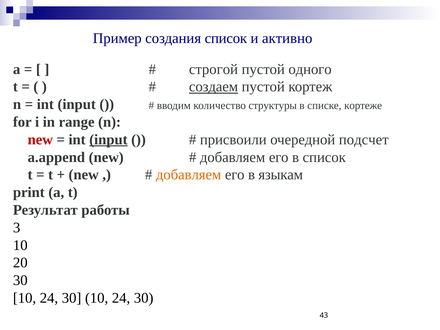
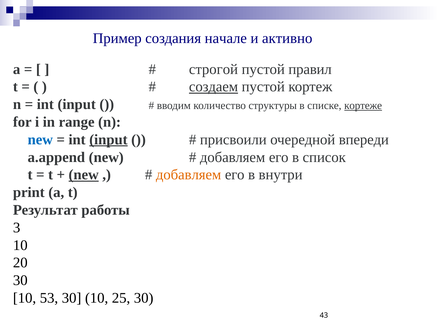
создания список: список -> начале
одного: одного -> правил
кортеже underline: none -> present
new at (40, 140) colour: red -> blue
подсчет: подсчет -> впереди
new at (84, 175) underline: none -> present
языкам: языкам -> внутри
24 at (49, 298): 24 -> 53
24 at (121, 298): 24 -> 25
